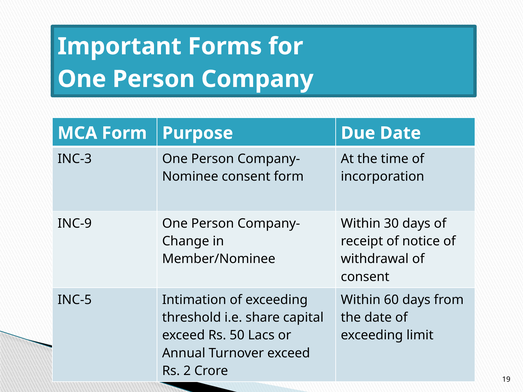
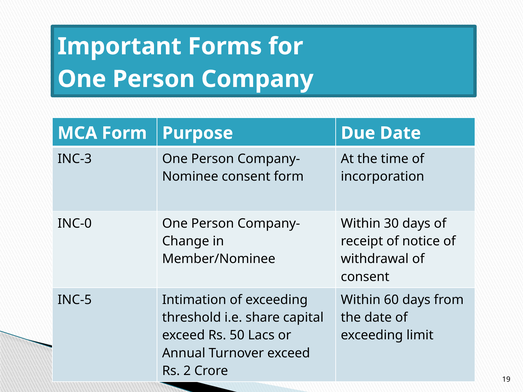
INC-9: INC-9 -> INC-0
